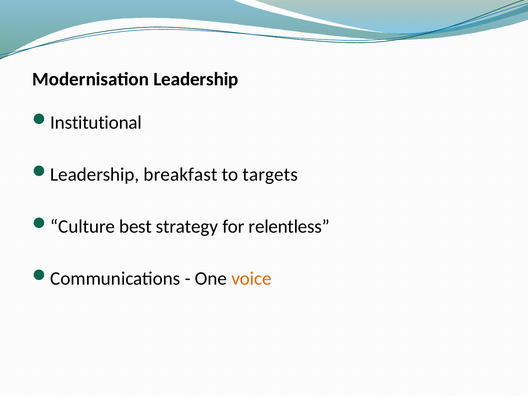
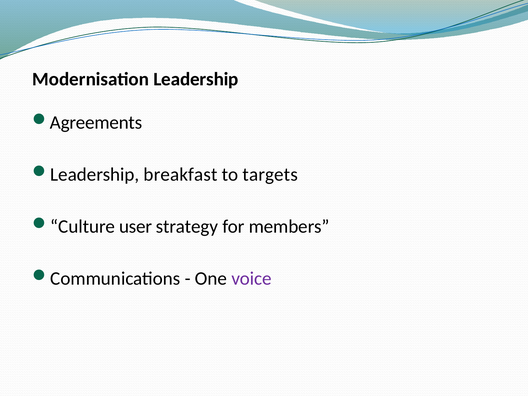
Institutional: Institutional -> Agreements
best: best -> user
relentless: relentless -> members
voice colour: orange -> purple
